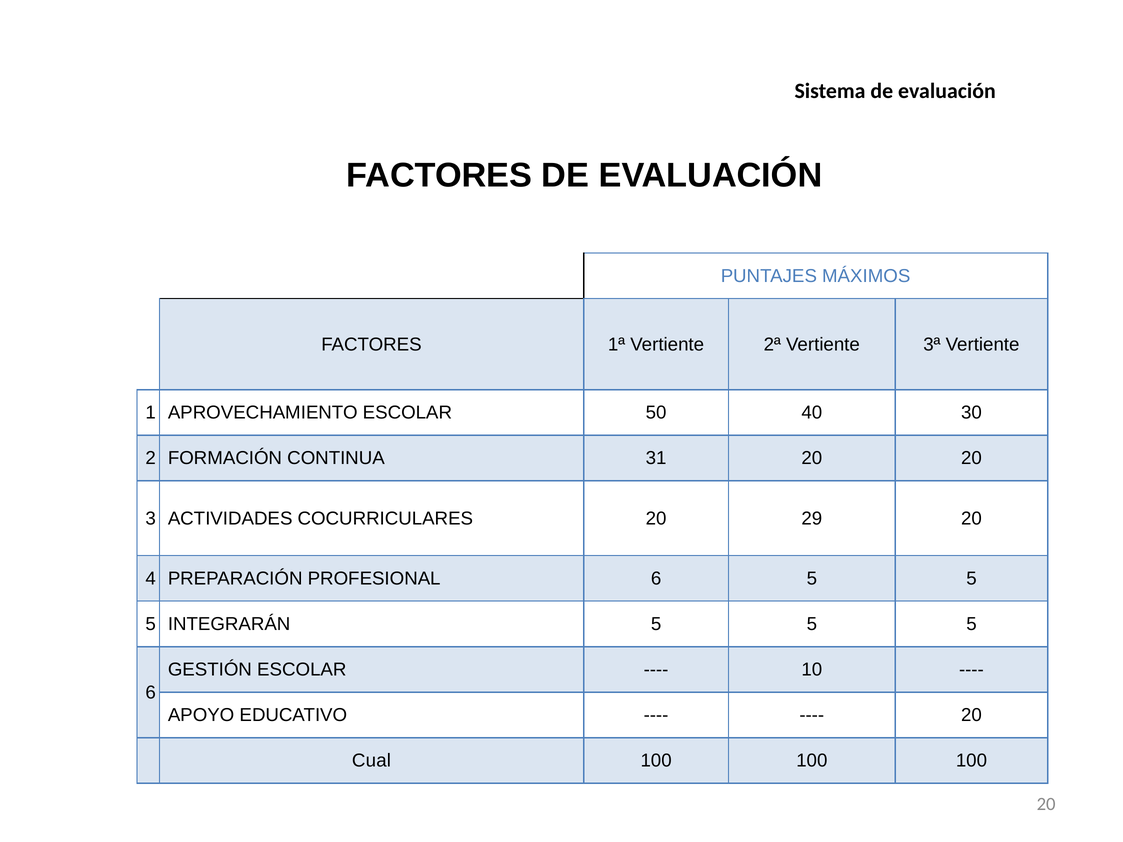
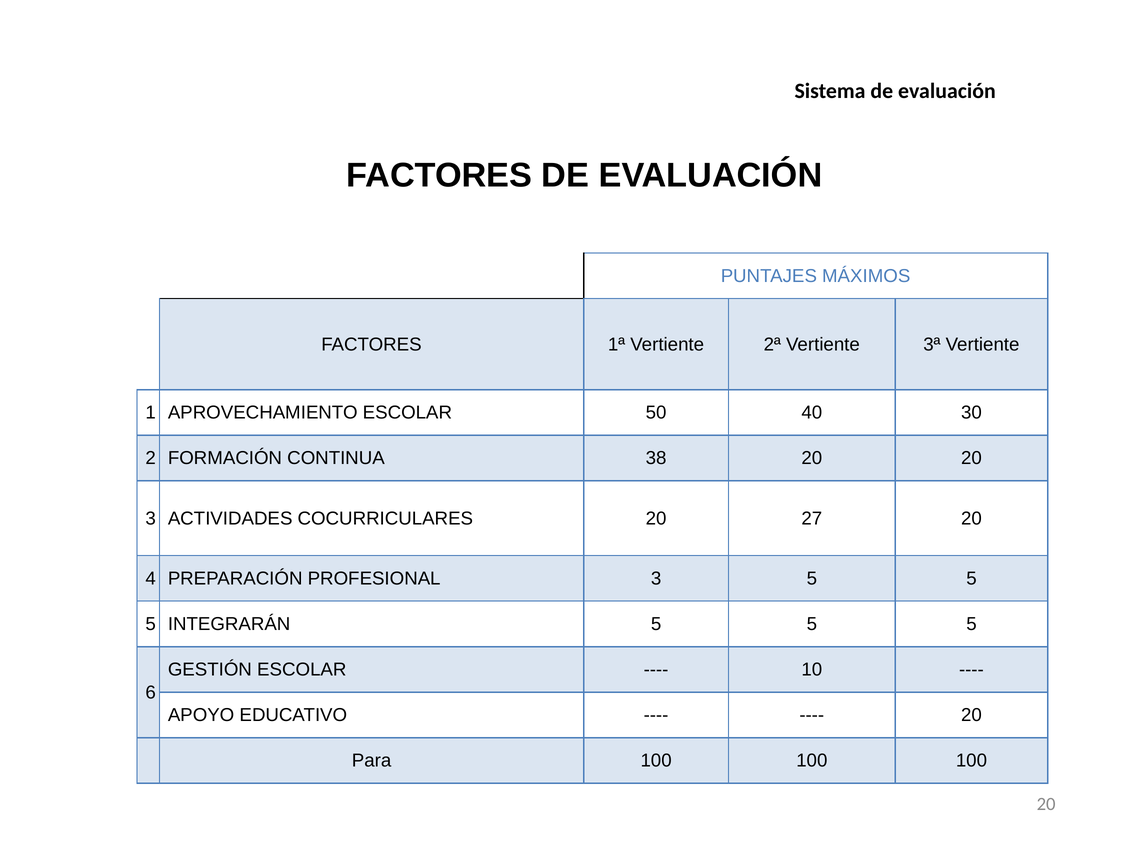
31: 31 -> 38
29: 29 -> 27
PROFESIONAL 6: 6 -> 3
Cual: Cual -> Para
